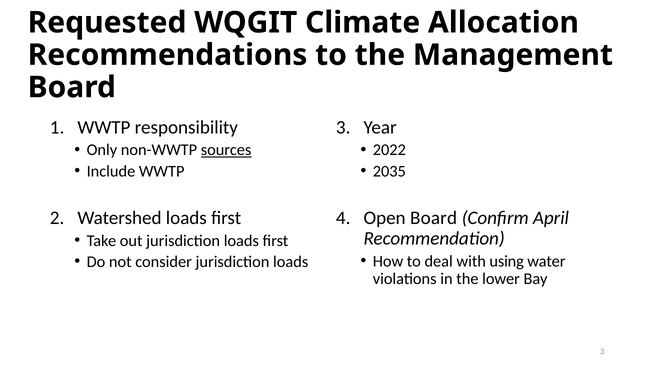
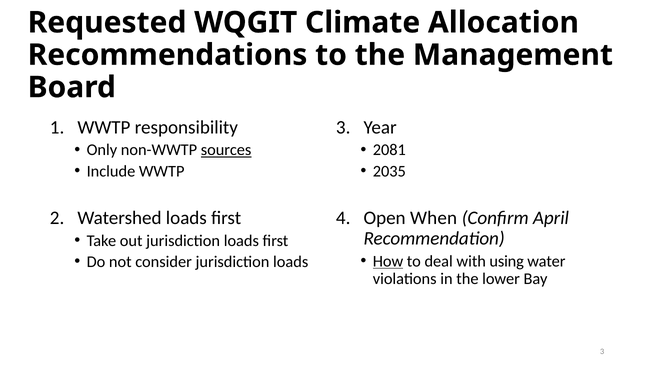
2022: 2022 -> 2081
Open Board: Board -> When
How underline: none -> present
